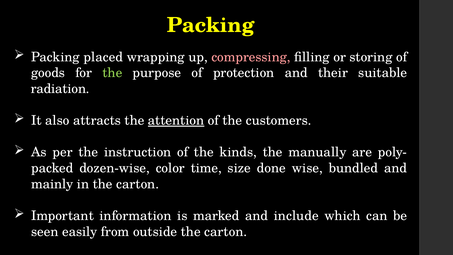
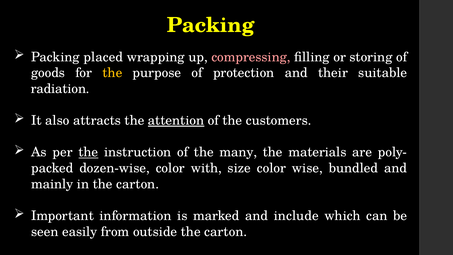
the at (112, 73) colour: light green -> yellow
the at (88, 152) underline: none -> present
kinds: kinds -> many
manually: manually -> materials
time: time -> with
size done: done -> color
